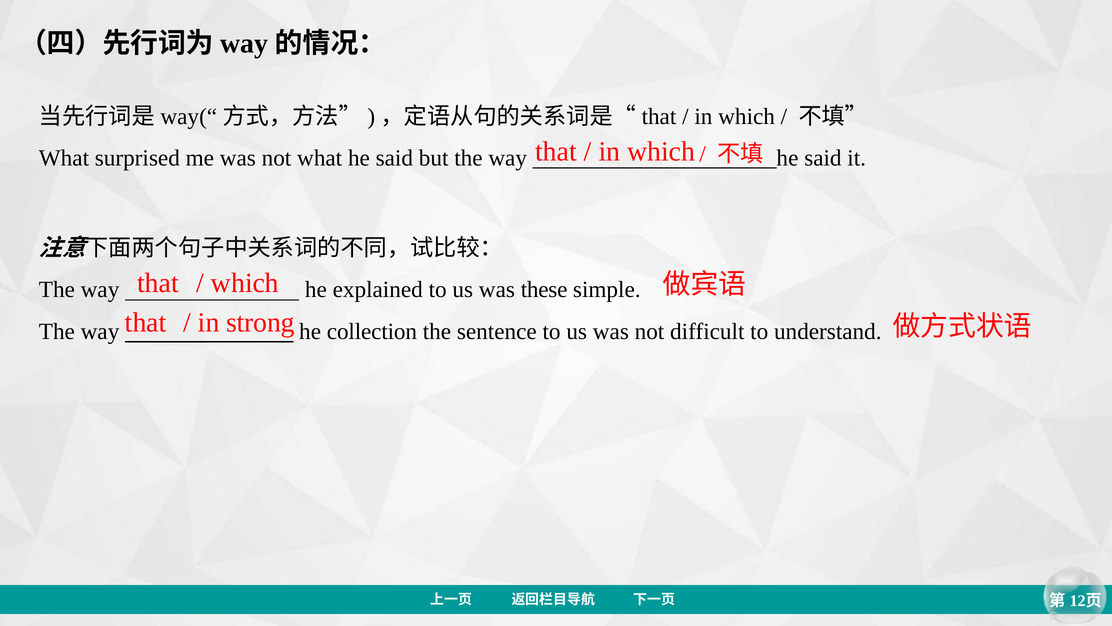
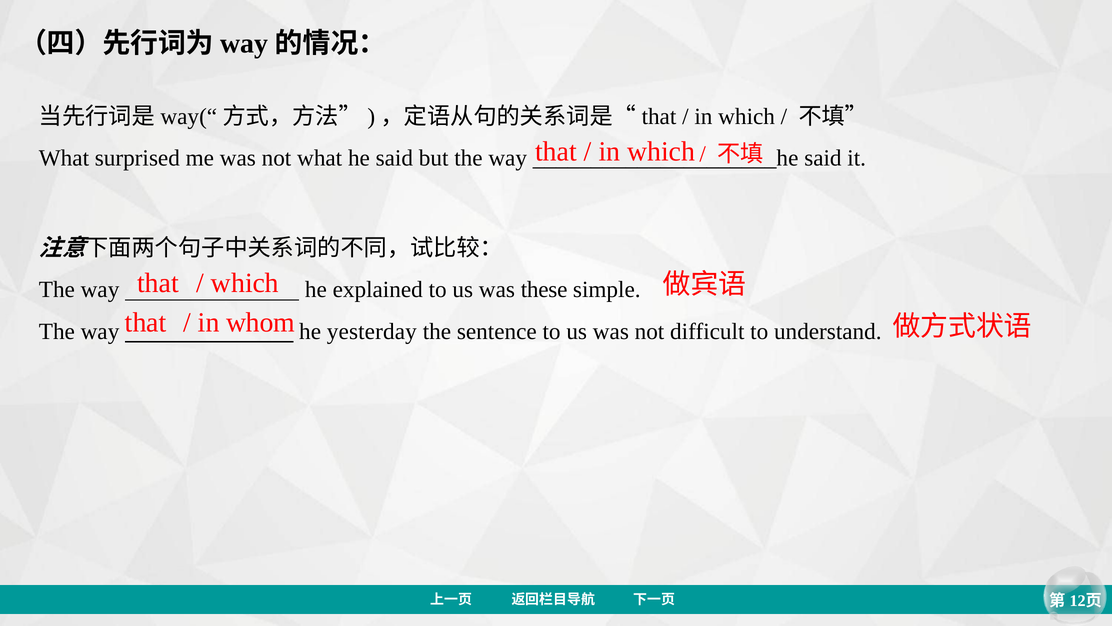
strong: strong -> whom
collection: collection -> yesterday
